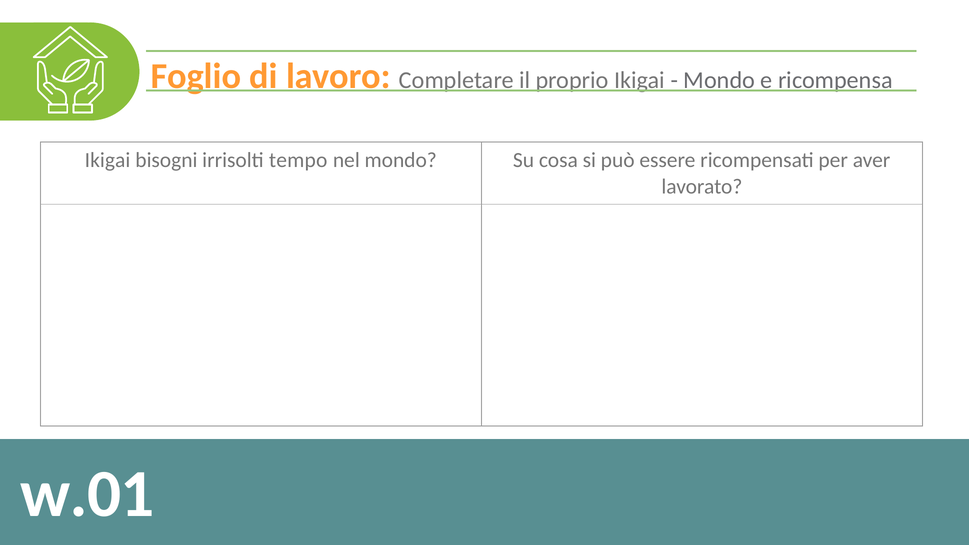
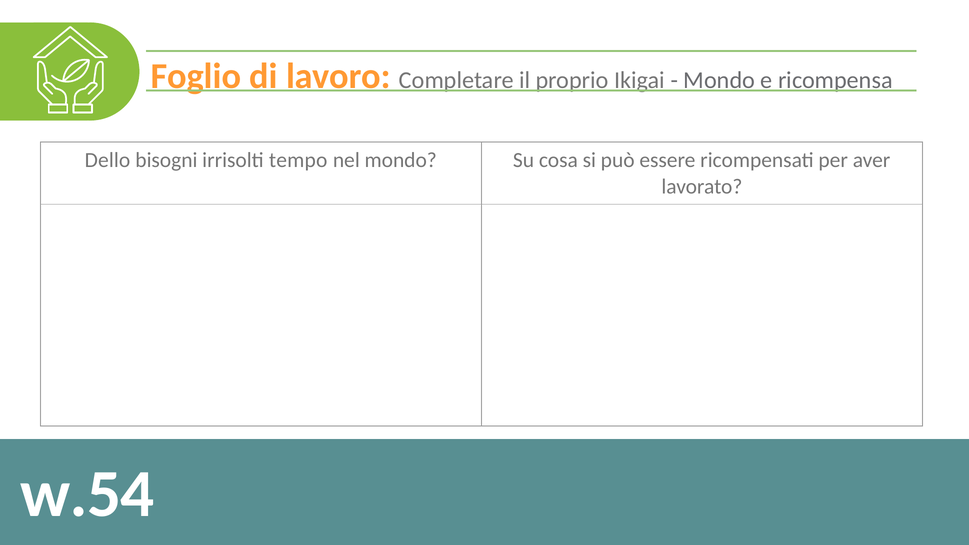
Ikigai at (108, 160): Ikigai -> Dello
w.01: w.01 -> w.54
